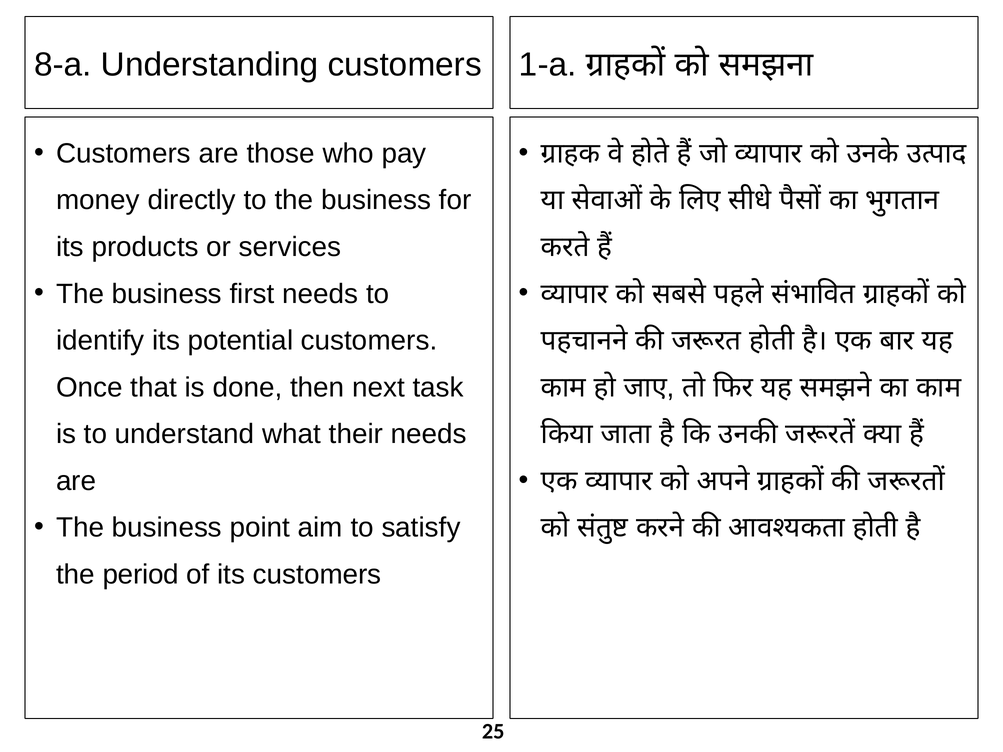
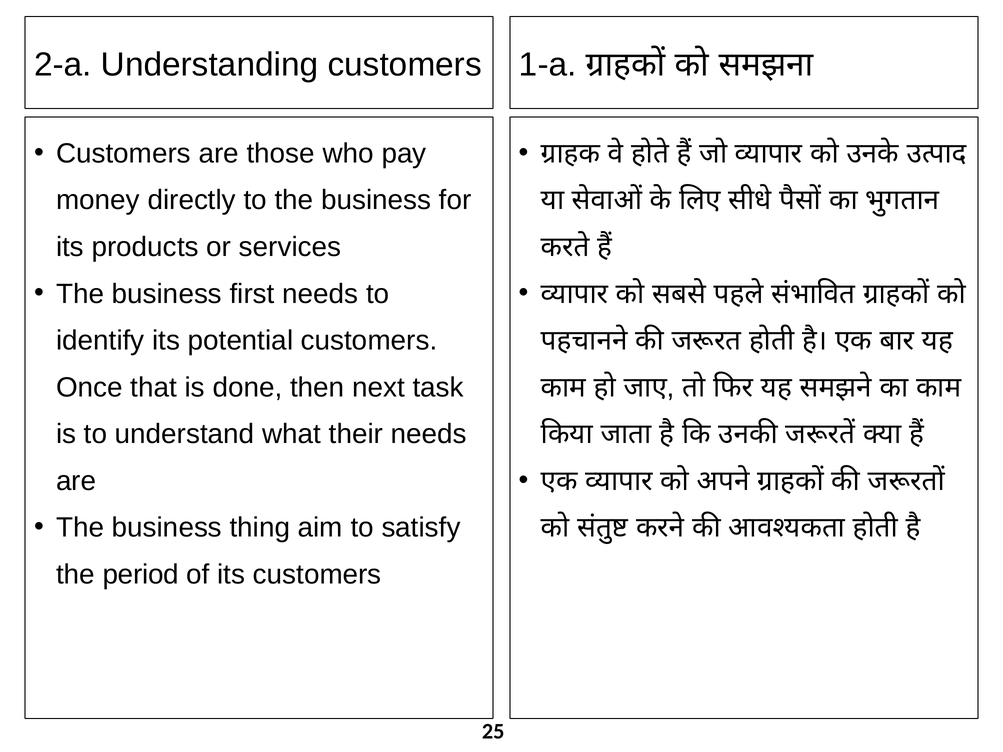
8-a: 8-a -> 2-a
point: point -> thing
